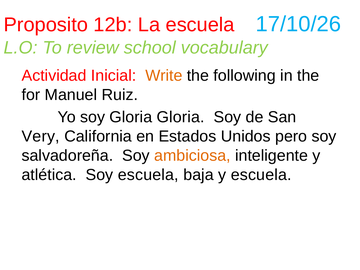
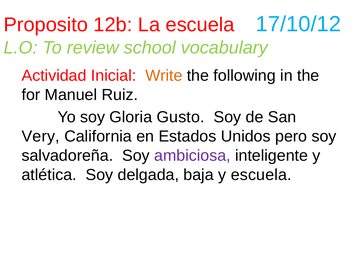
17/10/26: 17/10/26 -> 17/10/12
Gloria Gloria: Gloria -> Gusto
ambiciosa colour: orange -> purple
Soy escuela: escuela -> delgada
